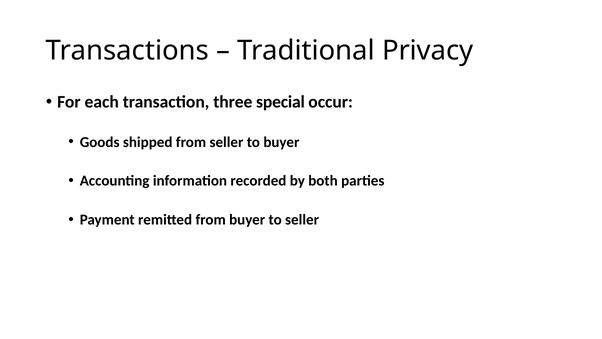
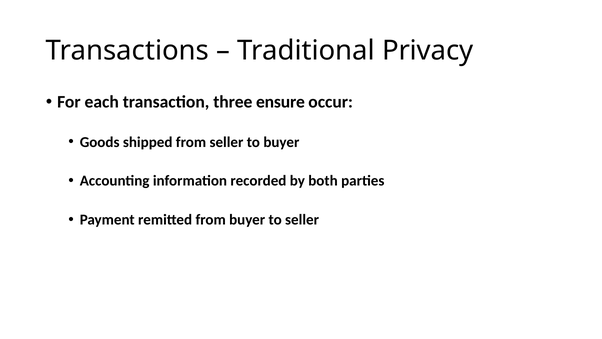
special: special -> ensure
